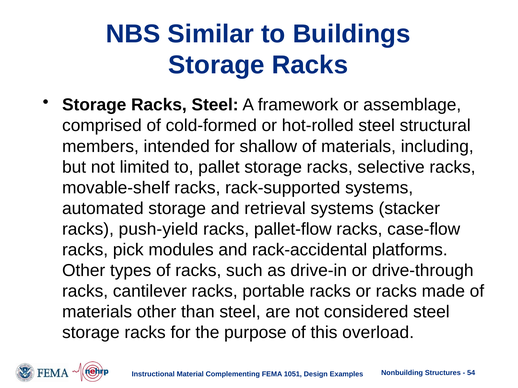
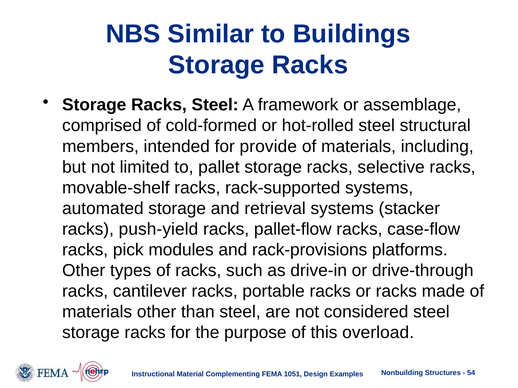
shallow: shallow -> provide
rack-accidental: rack-accidental -> rack-provisions
